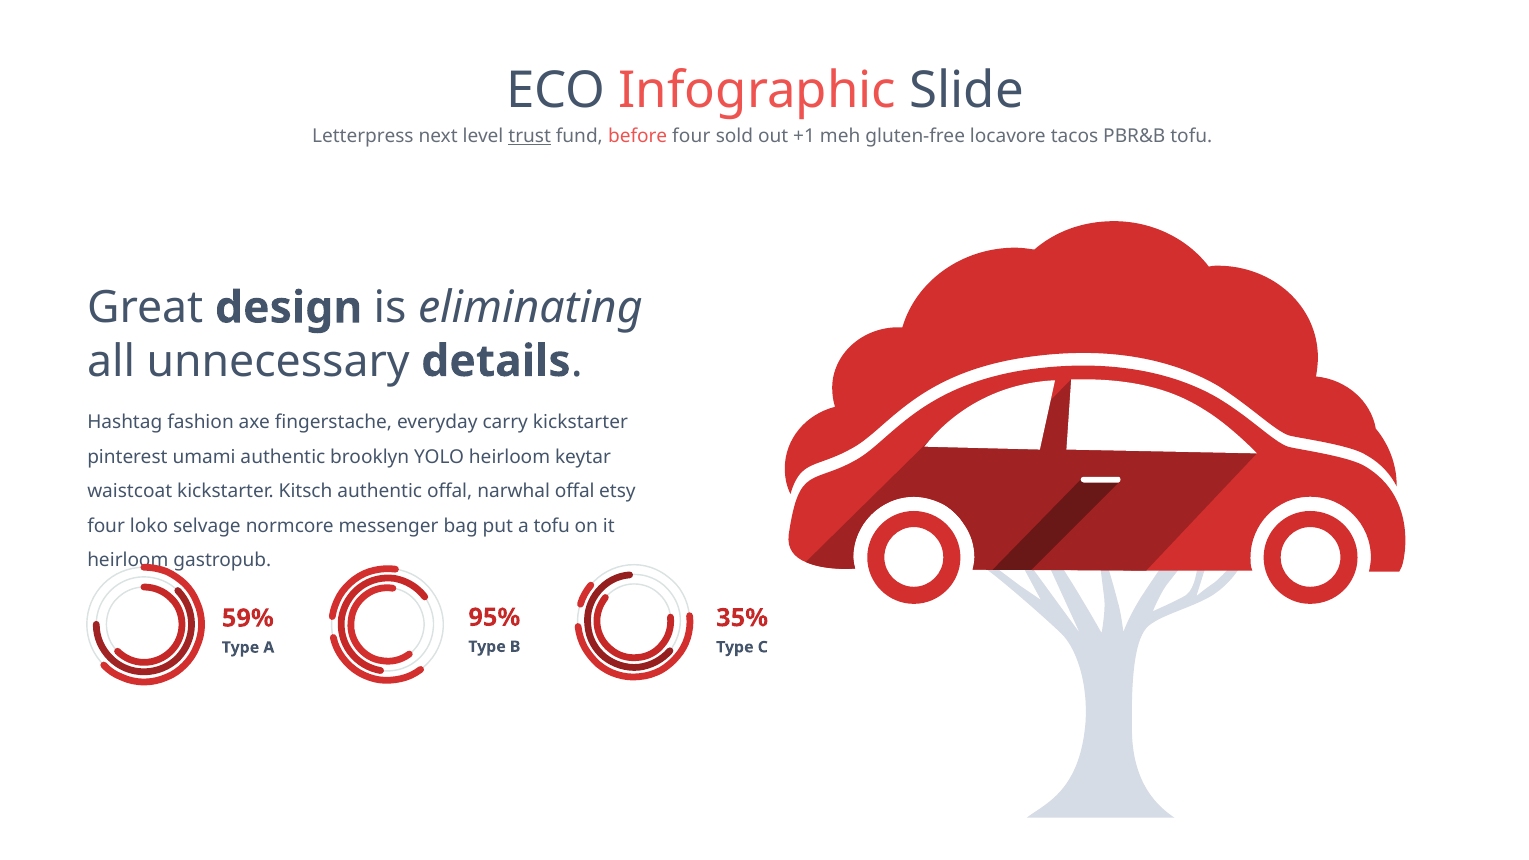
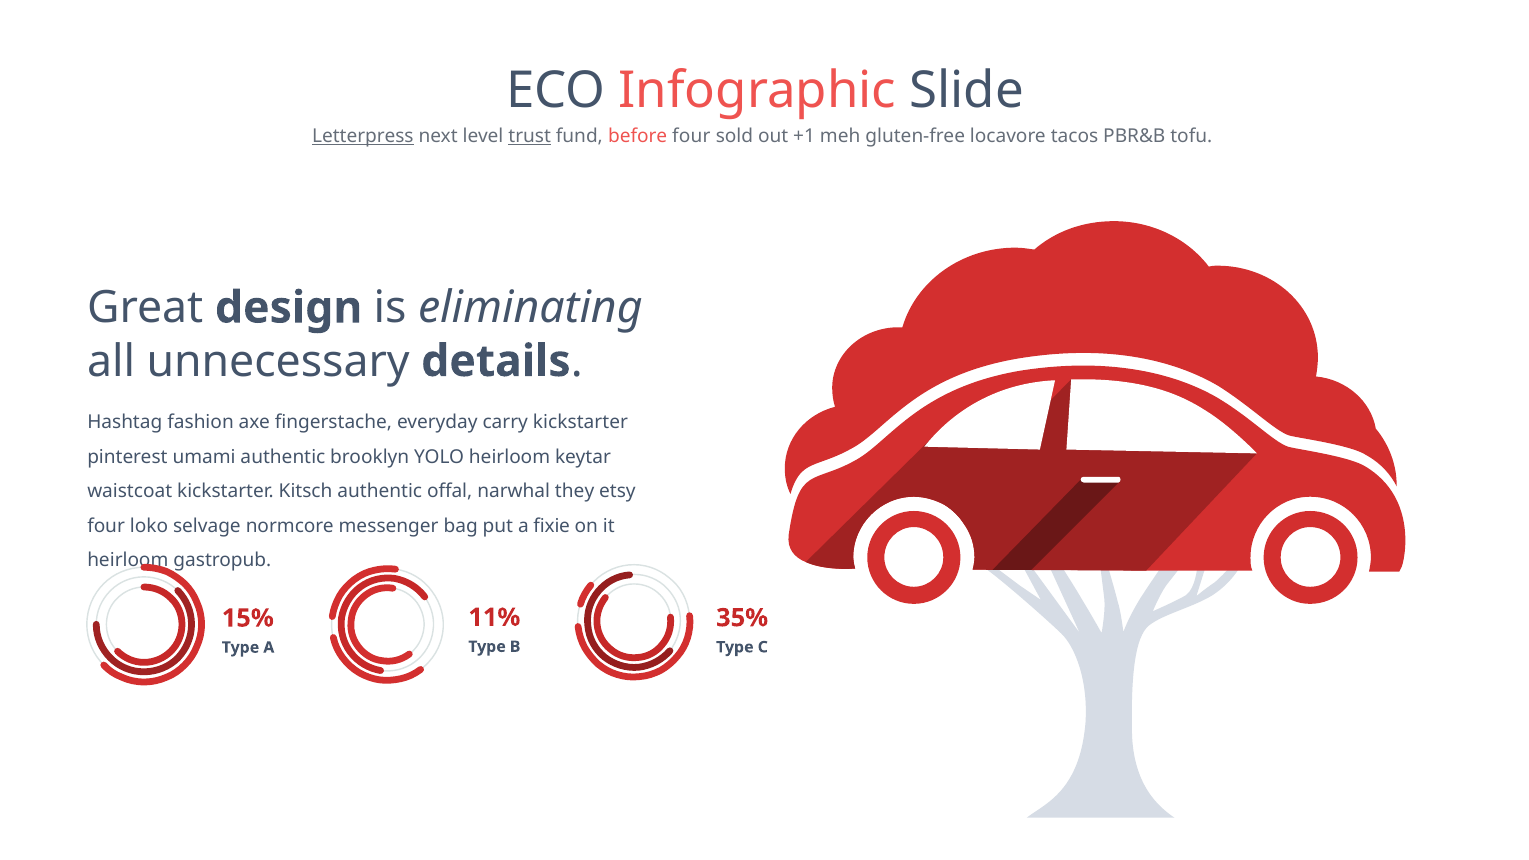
Letterpress underline: none -> present
narwhal offal: offal -> they
a tofu: tofu -> fixie
95%: 95% -> 11%
59%: 59% -> 15%
